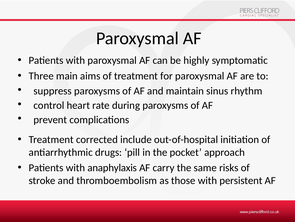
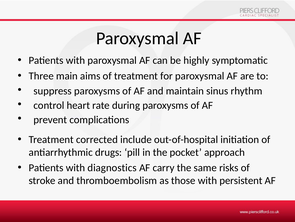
anaphylaxis: anaphylaxis -> diagnostics
